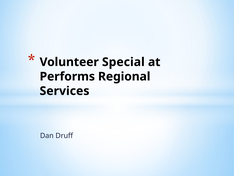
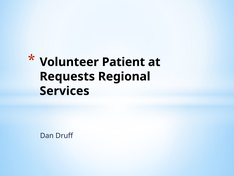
Special: Special -> Patient
Performs: Performs -> Requests
